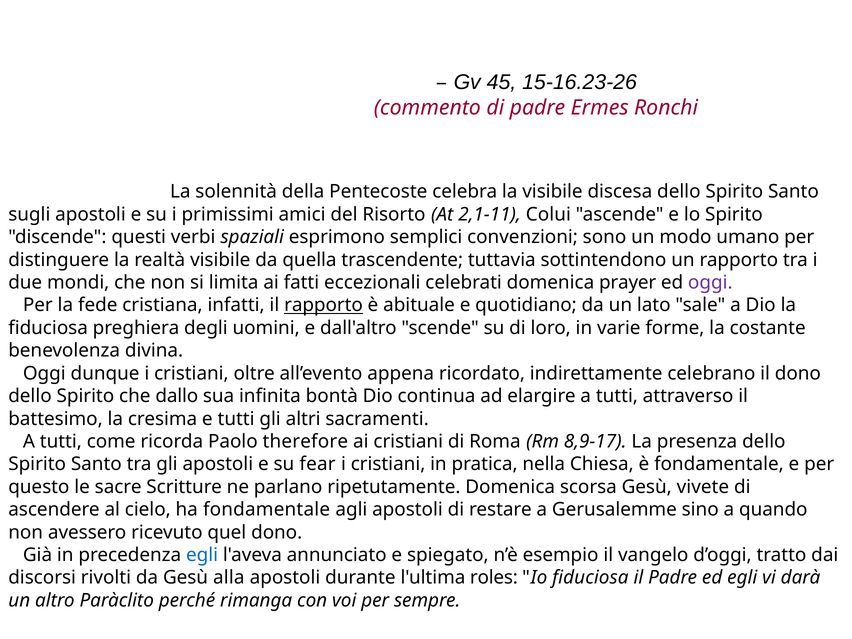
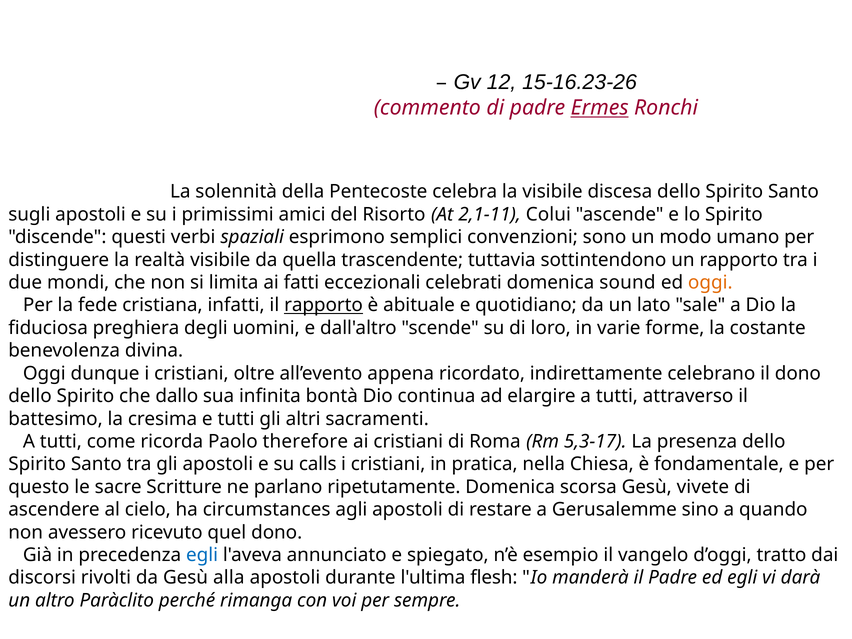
45: 45 -> 12
Ermes underline: none -> present
prayer: prayer -> sound
oggi at (710, 283) colour: purple -> orange
8,9-17: 8,9-17 -> 5,3-17
fear: fear -> calls
ha fondamentale: fondamentale -> circumstances
roles: roles -> flesh
Io fiduciosa: fiduciosa -> manderà
